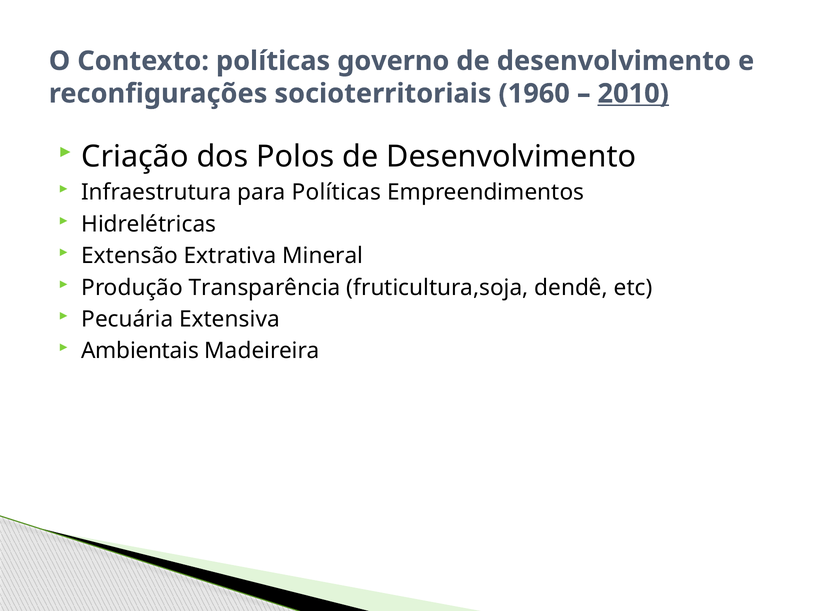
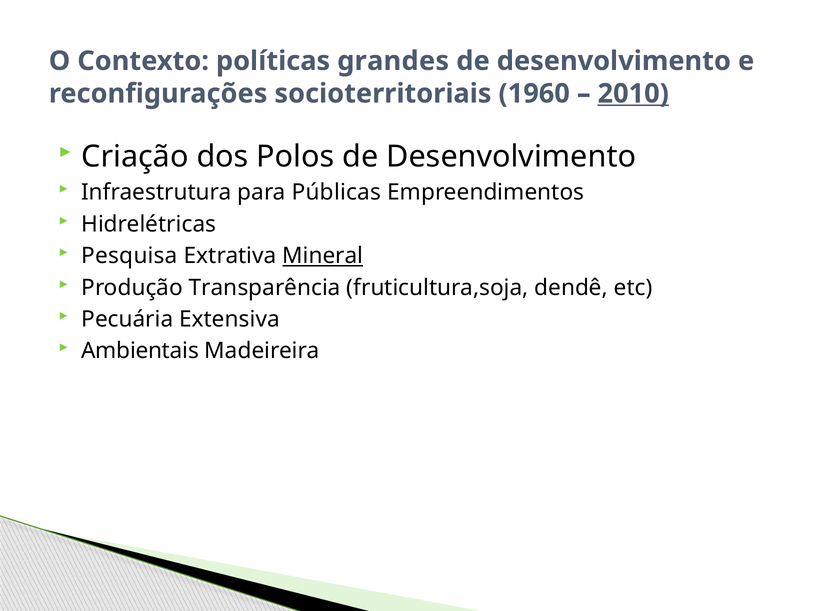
governo: governo -> grandes
para Políticas: Políticas -> Públicas
Extensão: Extensão -> Pesquisa
Mineral underline: none -> present
